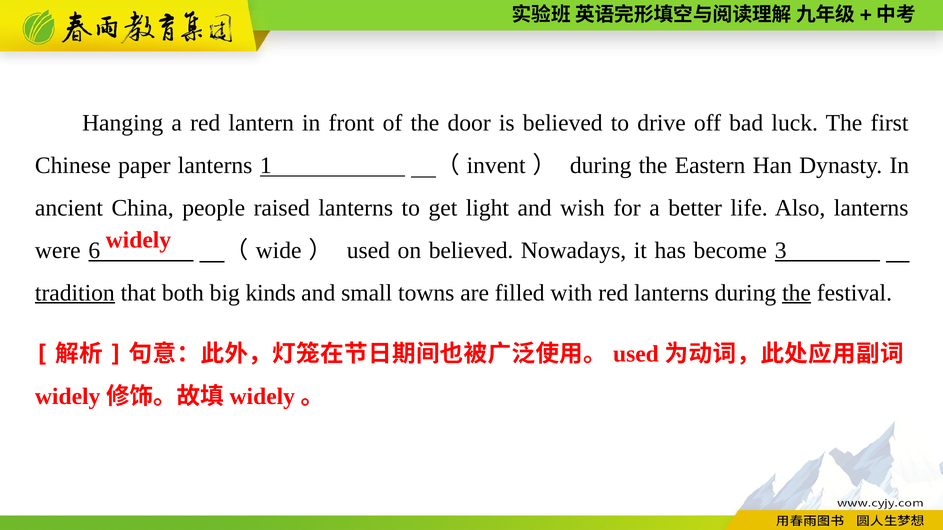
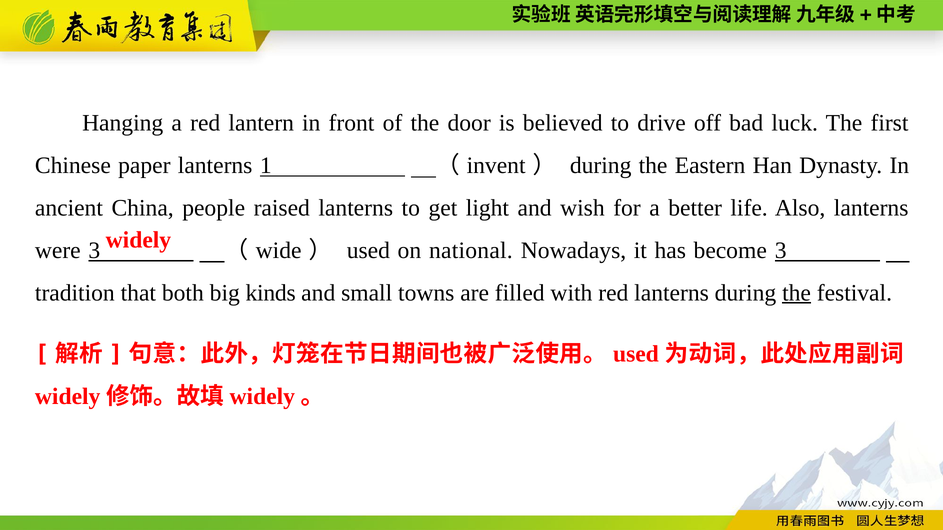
were 6: 6 -> 3
on believed: believed -> national
tradition underline: present -> none
